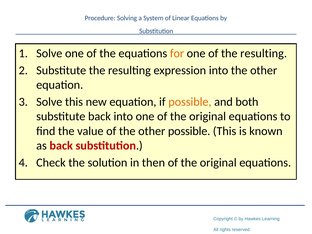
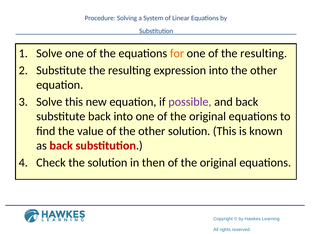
possible at (190, 102) colour: orange -> purple
and both: both -> back
other possible: possible -> solution
